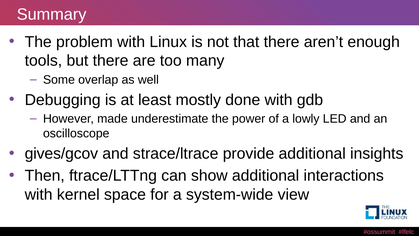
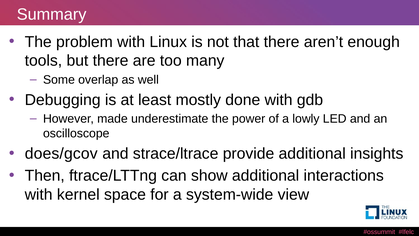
gives/gcov: gives/gcov -> does/gcov
